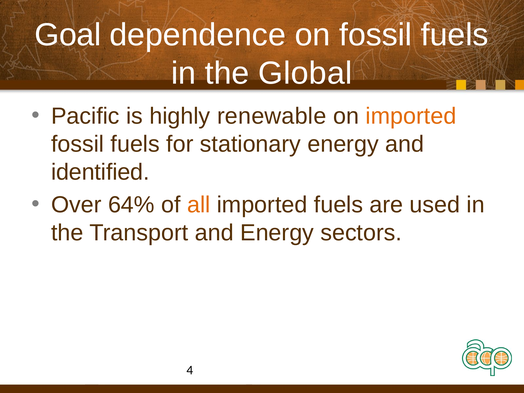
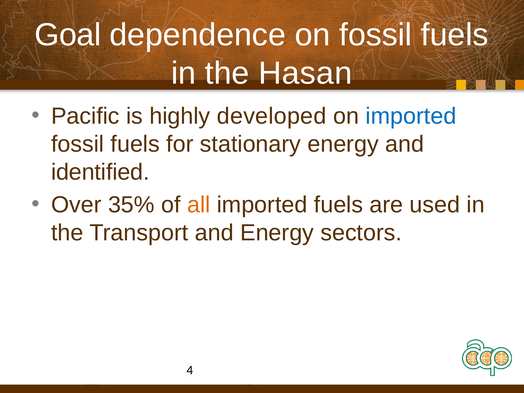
Global: Global -> Hasan
renewable: renewable -> developed
imported at (411, 116) colour: orange -> blue
64%: 64% -> 35%
